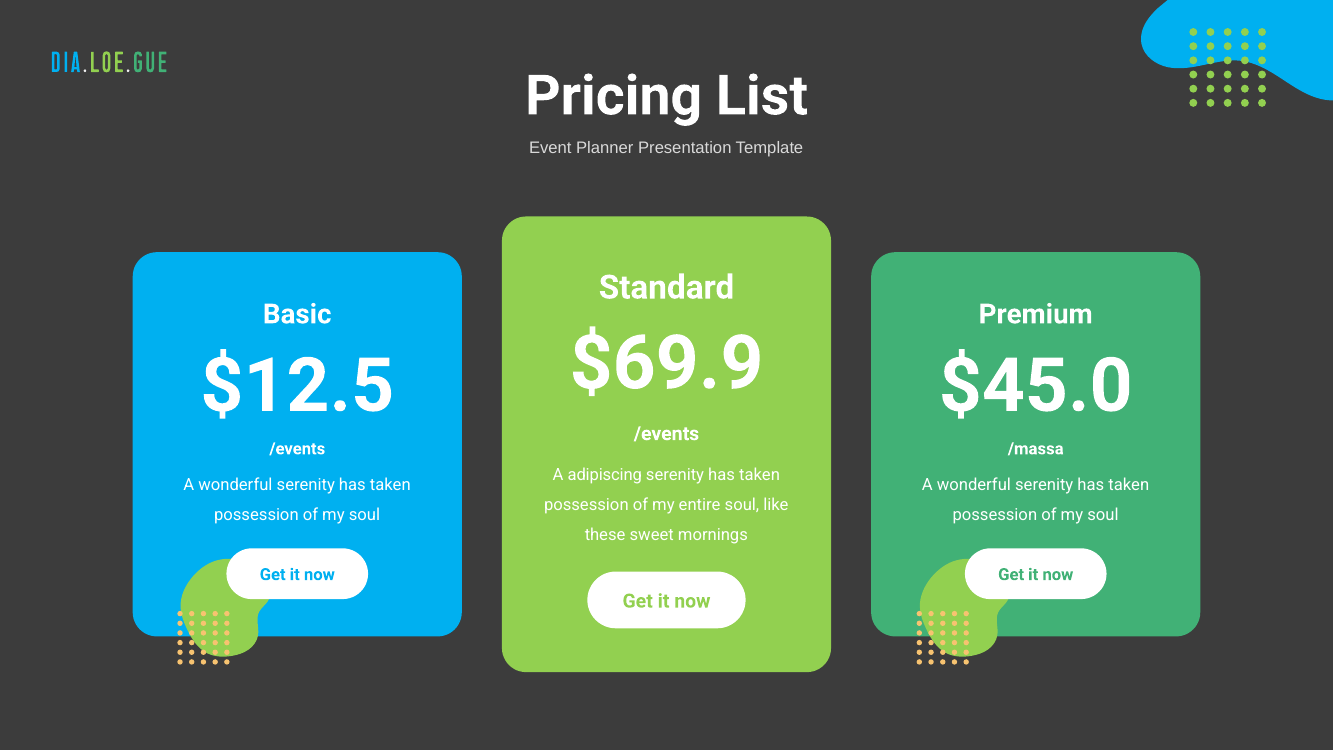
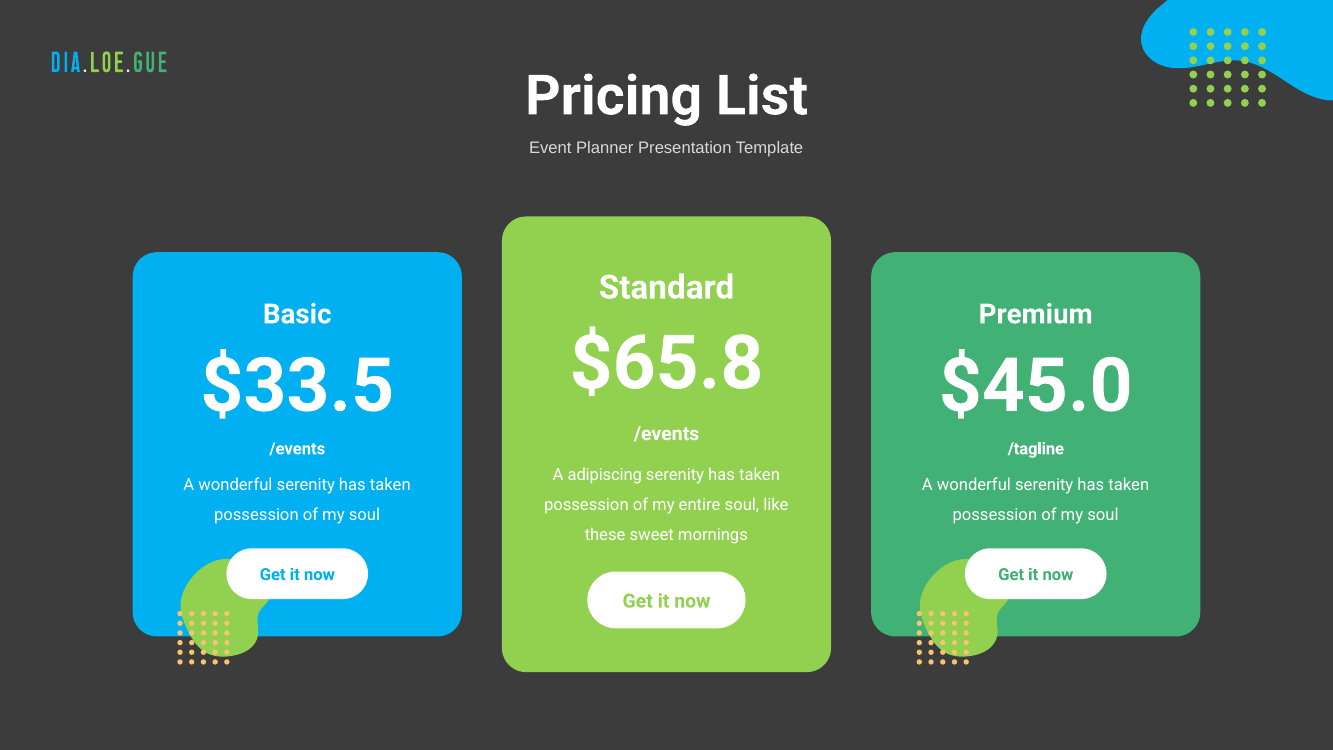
$69.9: $69.9 -> $65.8
$12.5: $12.5 -> $33.5
/massa: /massa -> /tagline
